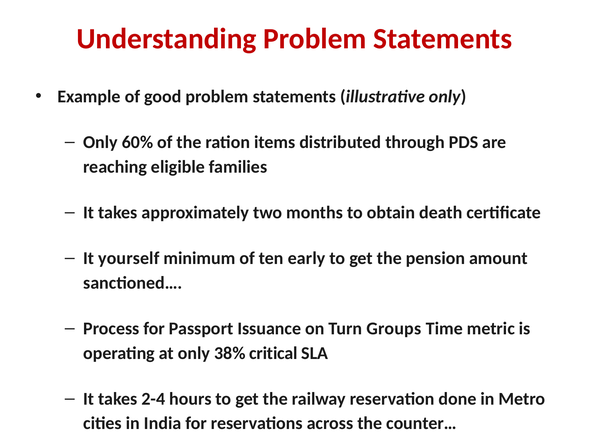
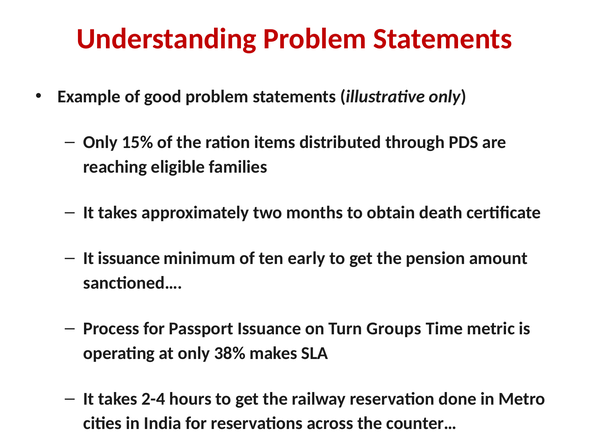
60%: 60% -> 15%
It yourself: yourself -> issuance
critical: critical -> makes
